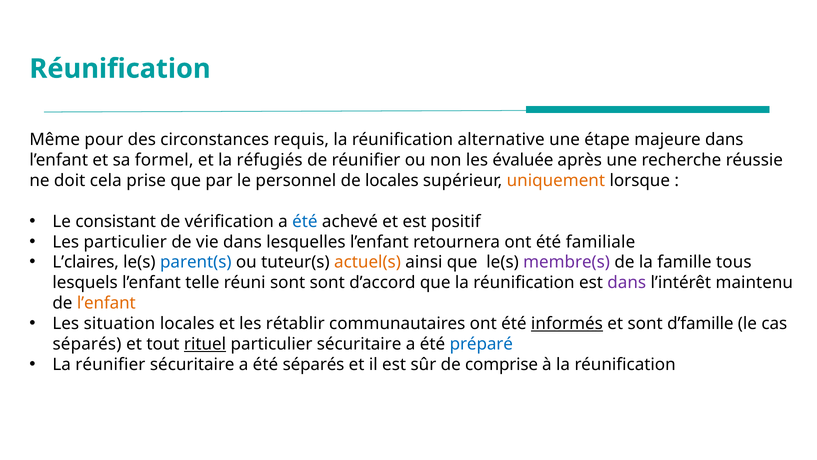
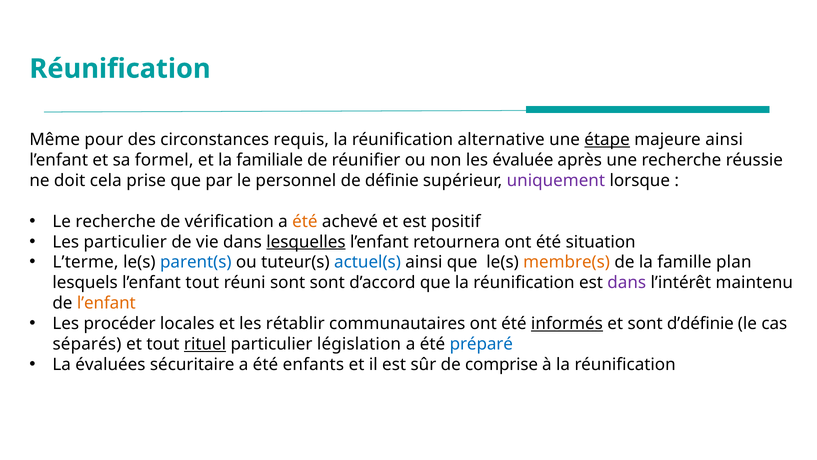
étape underline: none -> present
majeure dans: dans -> ainsi
réfugiés: réfugiés -> familiale
de locales: locales -> définie
uniquement colour: orange -> purple
Le consistant: consistant -> recherche
été at (305, 221) colour: blue -> orange
lesquelles underline: none -> present
familiale: familiale -> situation
L’claires: L’claires -> L’terme
actuel(s colour: orange -> blue
membre(s colour: purple -> orange
tous: tous -> plan
l’enfant telle: telle -> tout
situation: situation -> procéder
d’famille: d’famille -> d’définie
particulier sécuritaire: sécuritaire -> législation
La réunifier: réunifier -> évaluées
été séparés: séparés -> enfants
